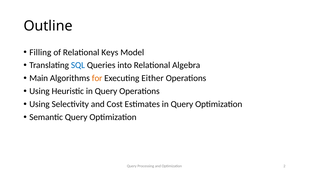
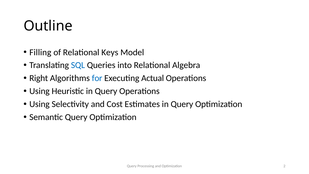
Main: Main -> Right
for colour: orange -> blue
Either: Either -> Actual
